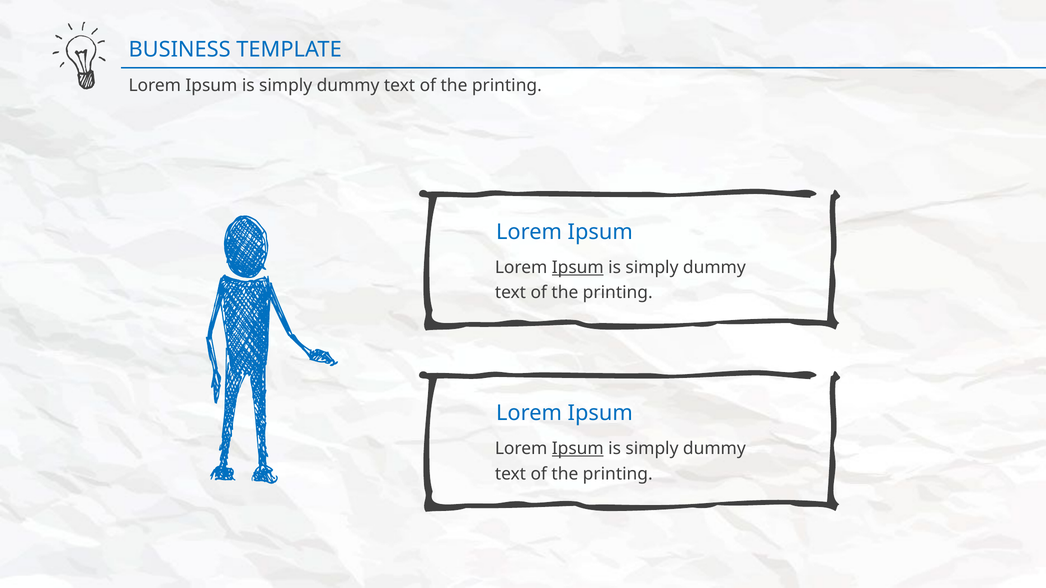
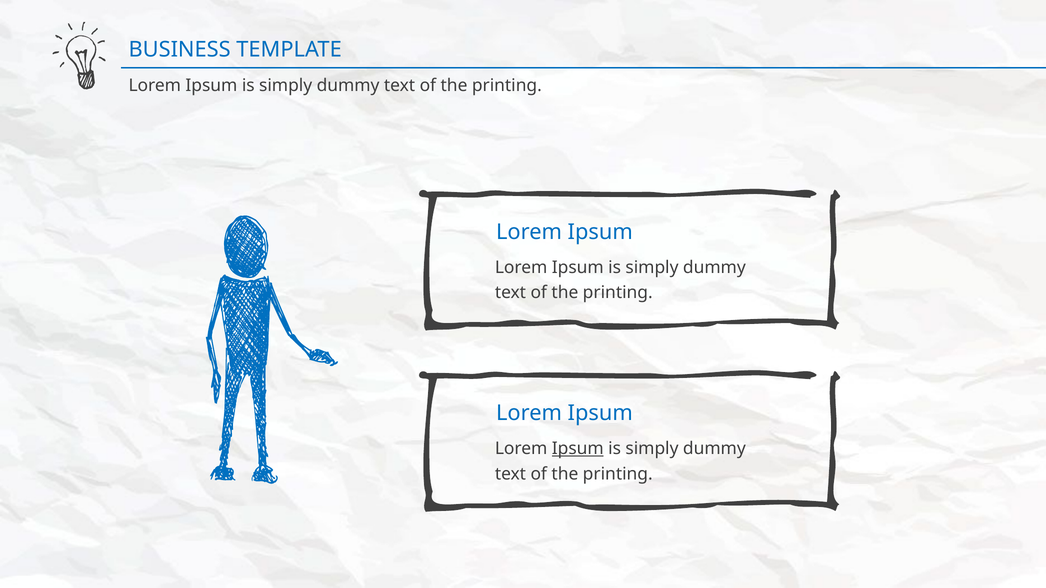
Ipsum at (578, 268) underline: present -> none
